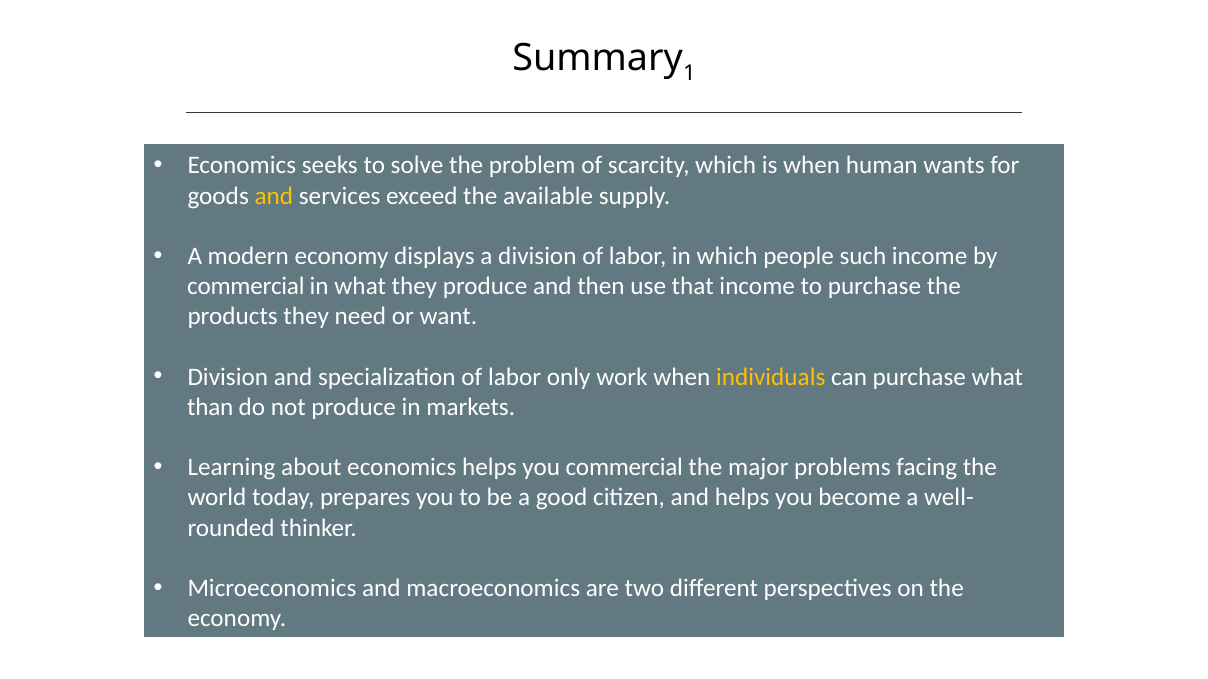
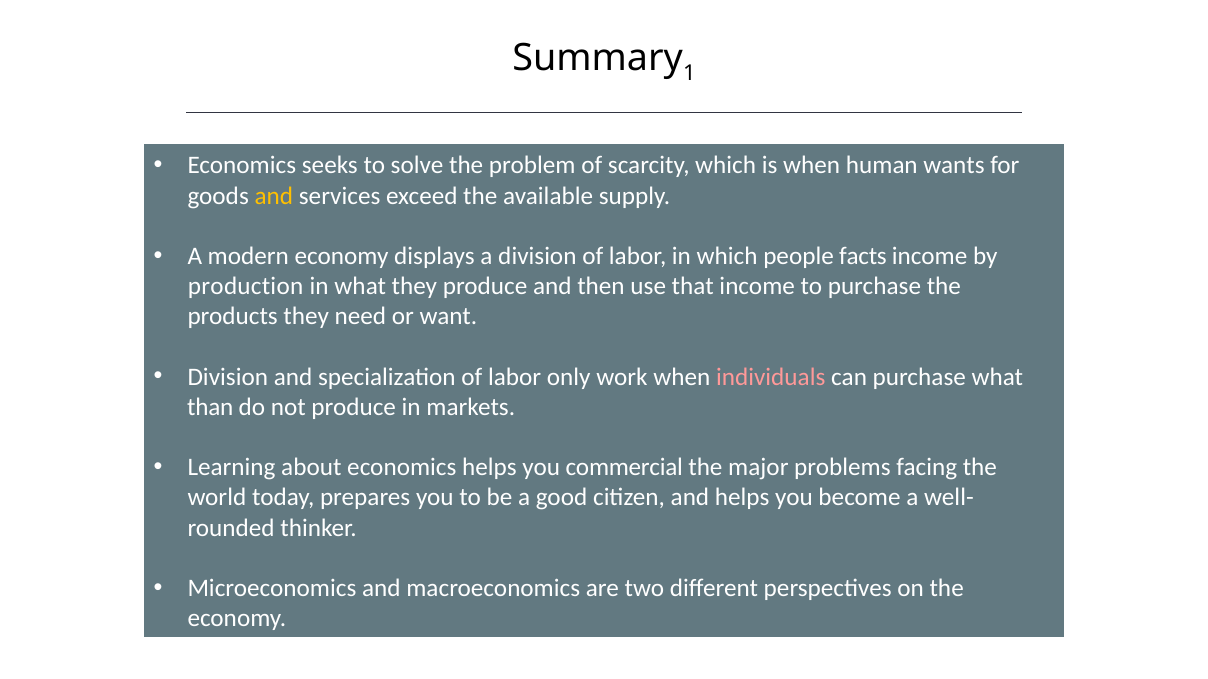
such: such -> facts
commercial at (246, 287): commercial -> production
individuals colour: yellow -> pink
